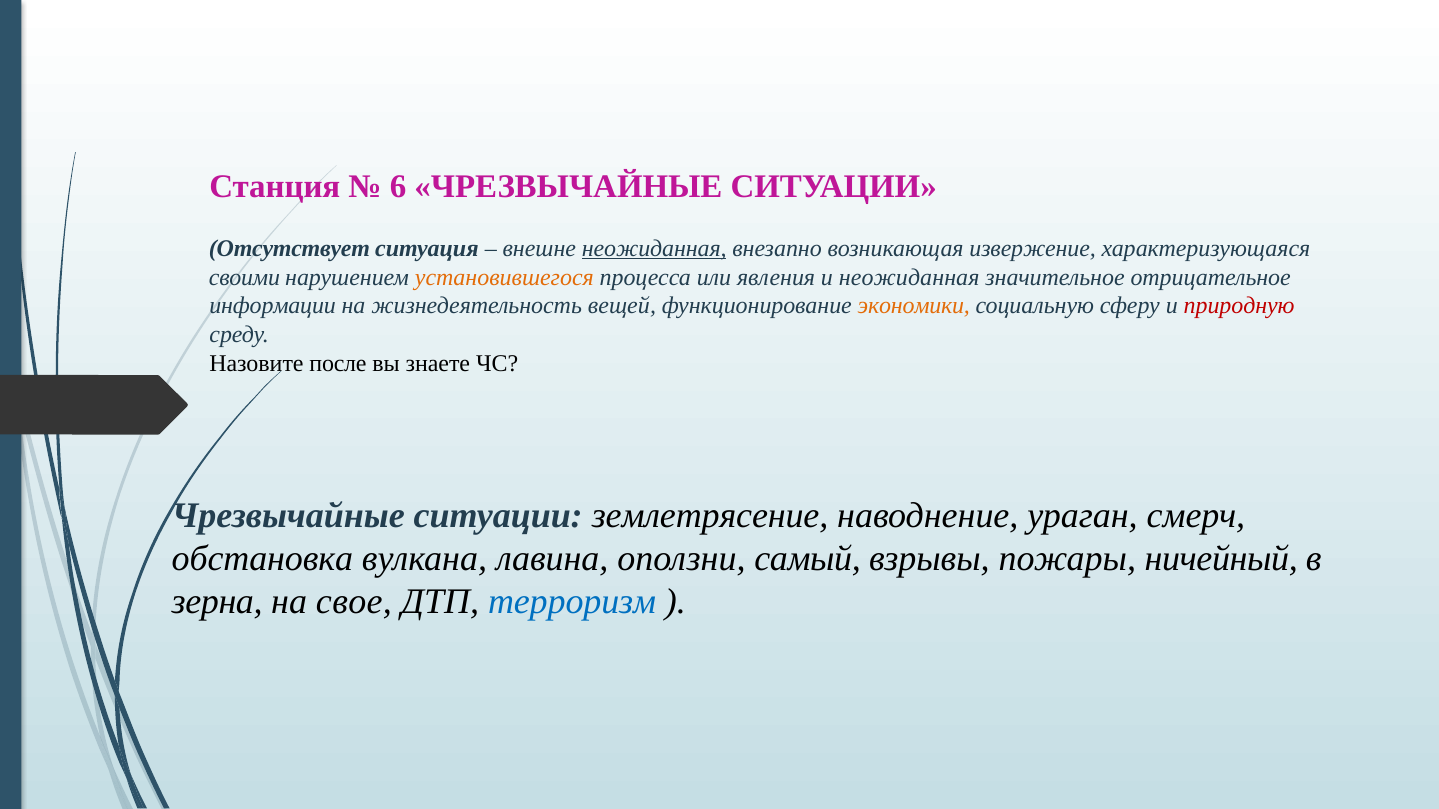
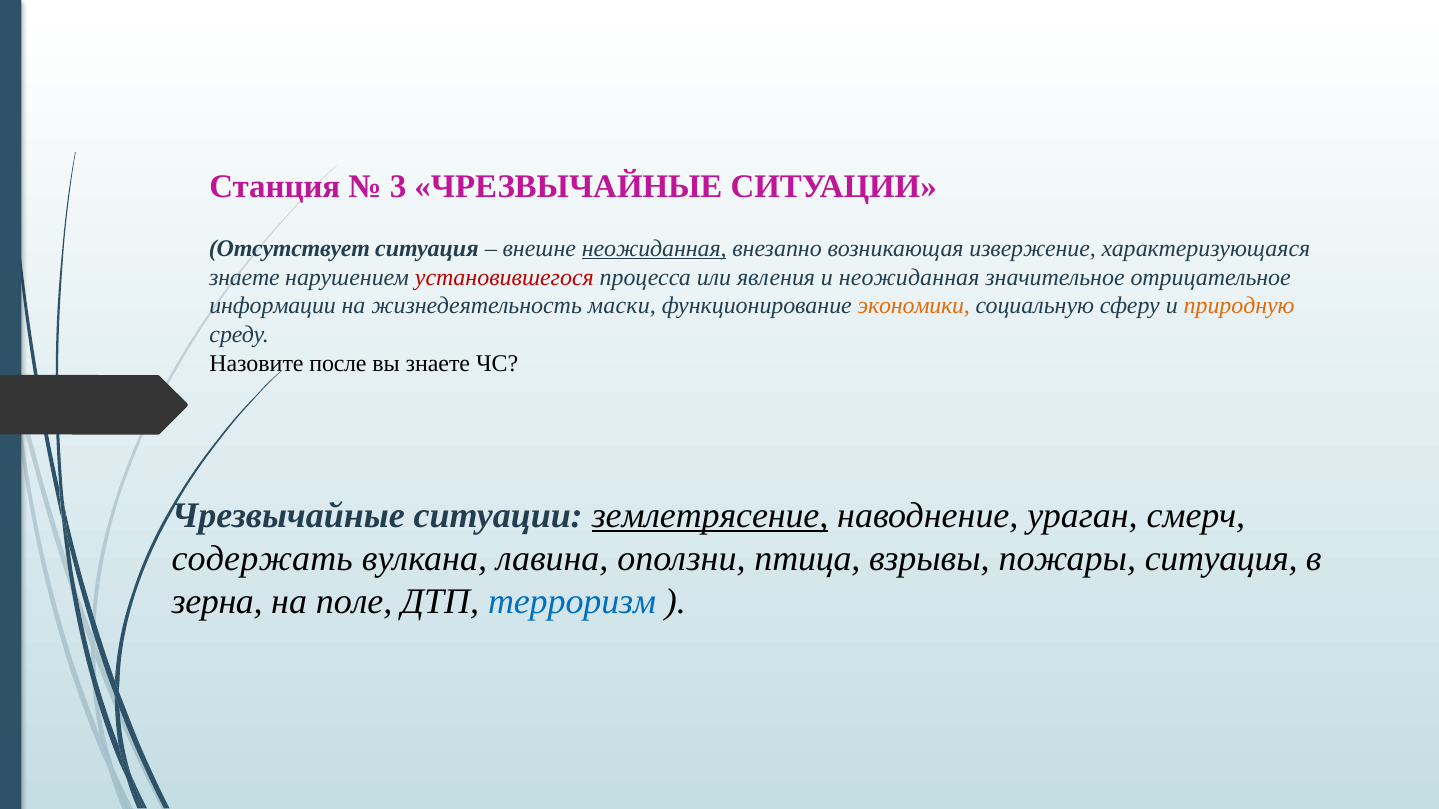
6: 6 -> 3
своими at (244, 277): своими -> знаете
установившегося colour: orange -> red
вещей: вещей -> маски
природную colour: red -> orange
землетрясение underline: none -> present
обстановка: обстановка -> содержать
самый: самый -> птица
пожары ничейный: ничейный -> ситуация
свое: свое -> поле
